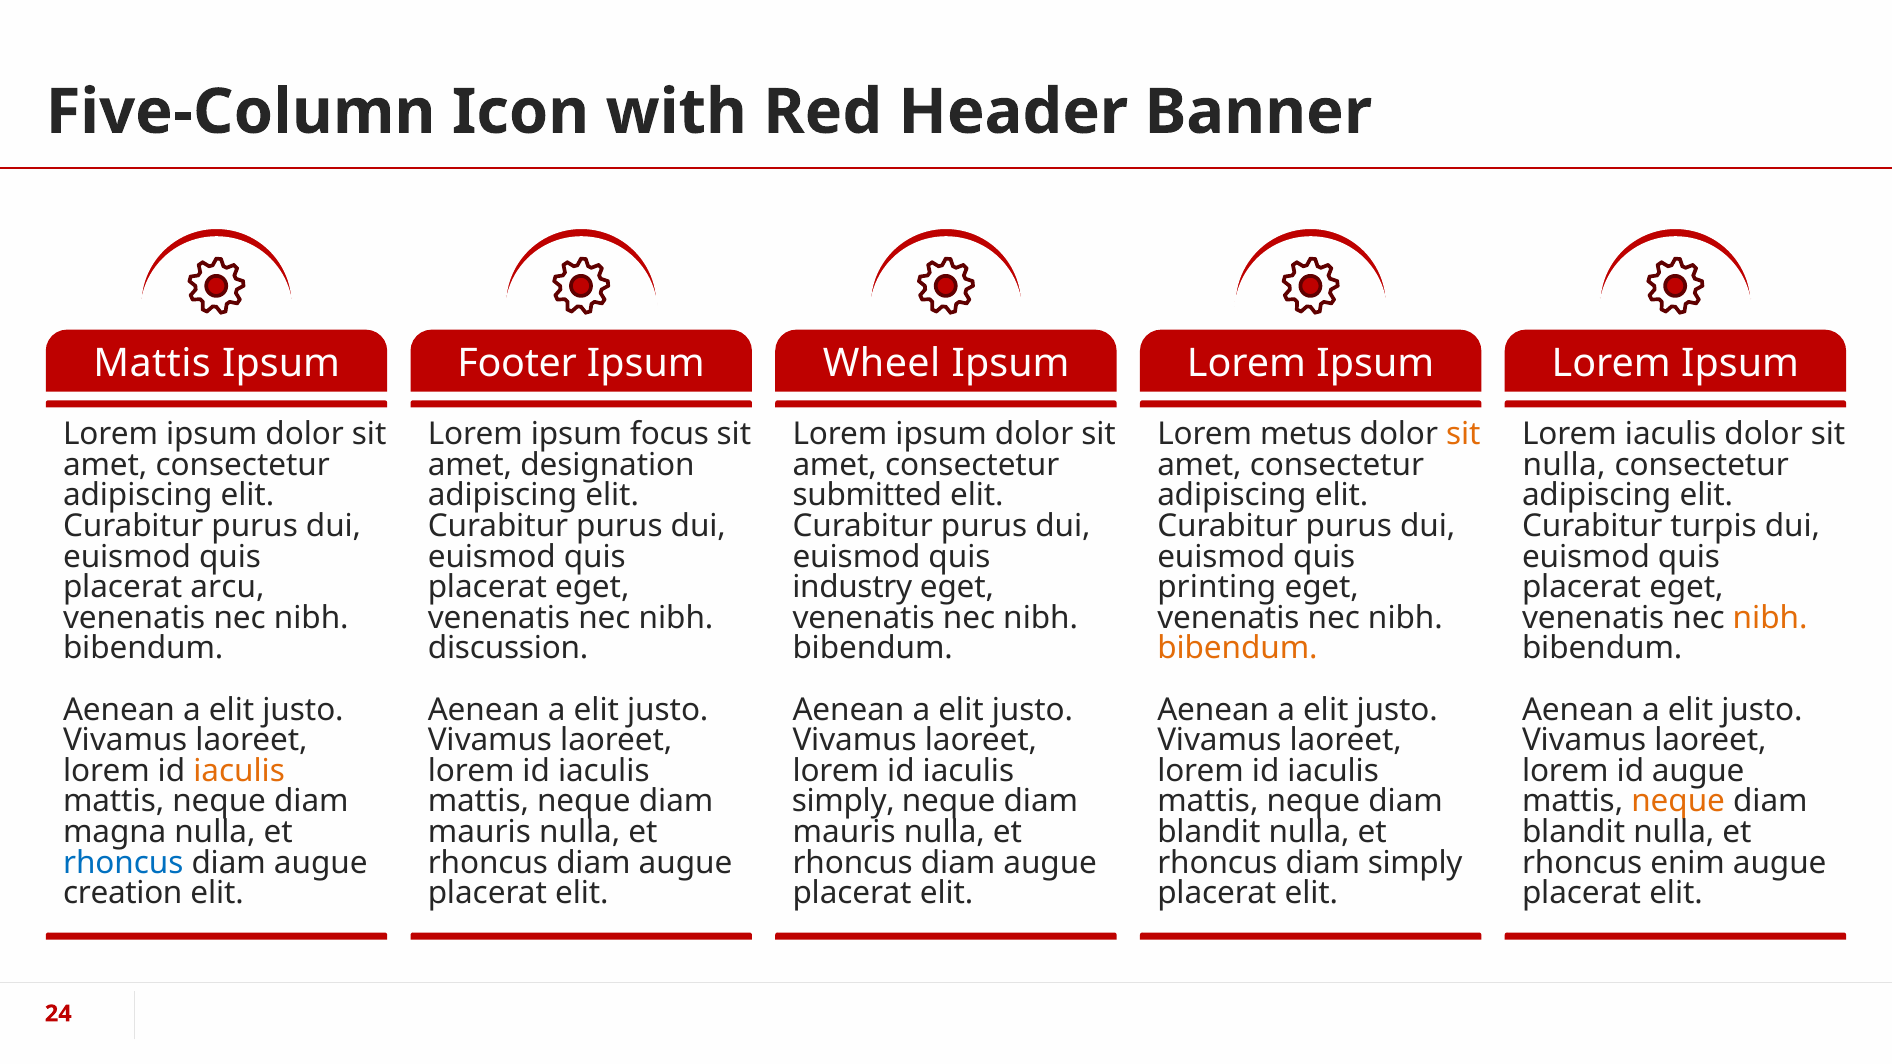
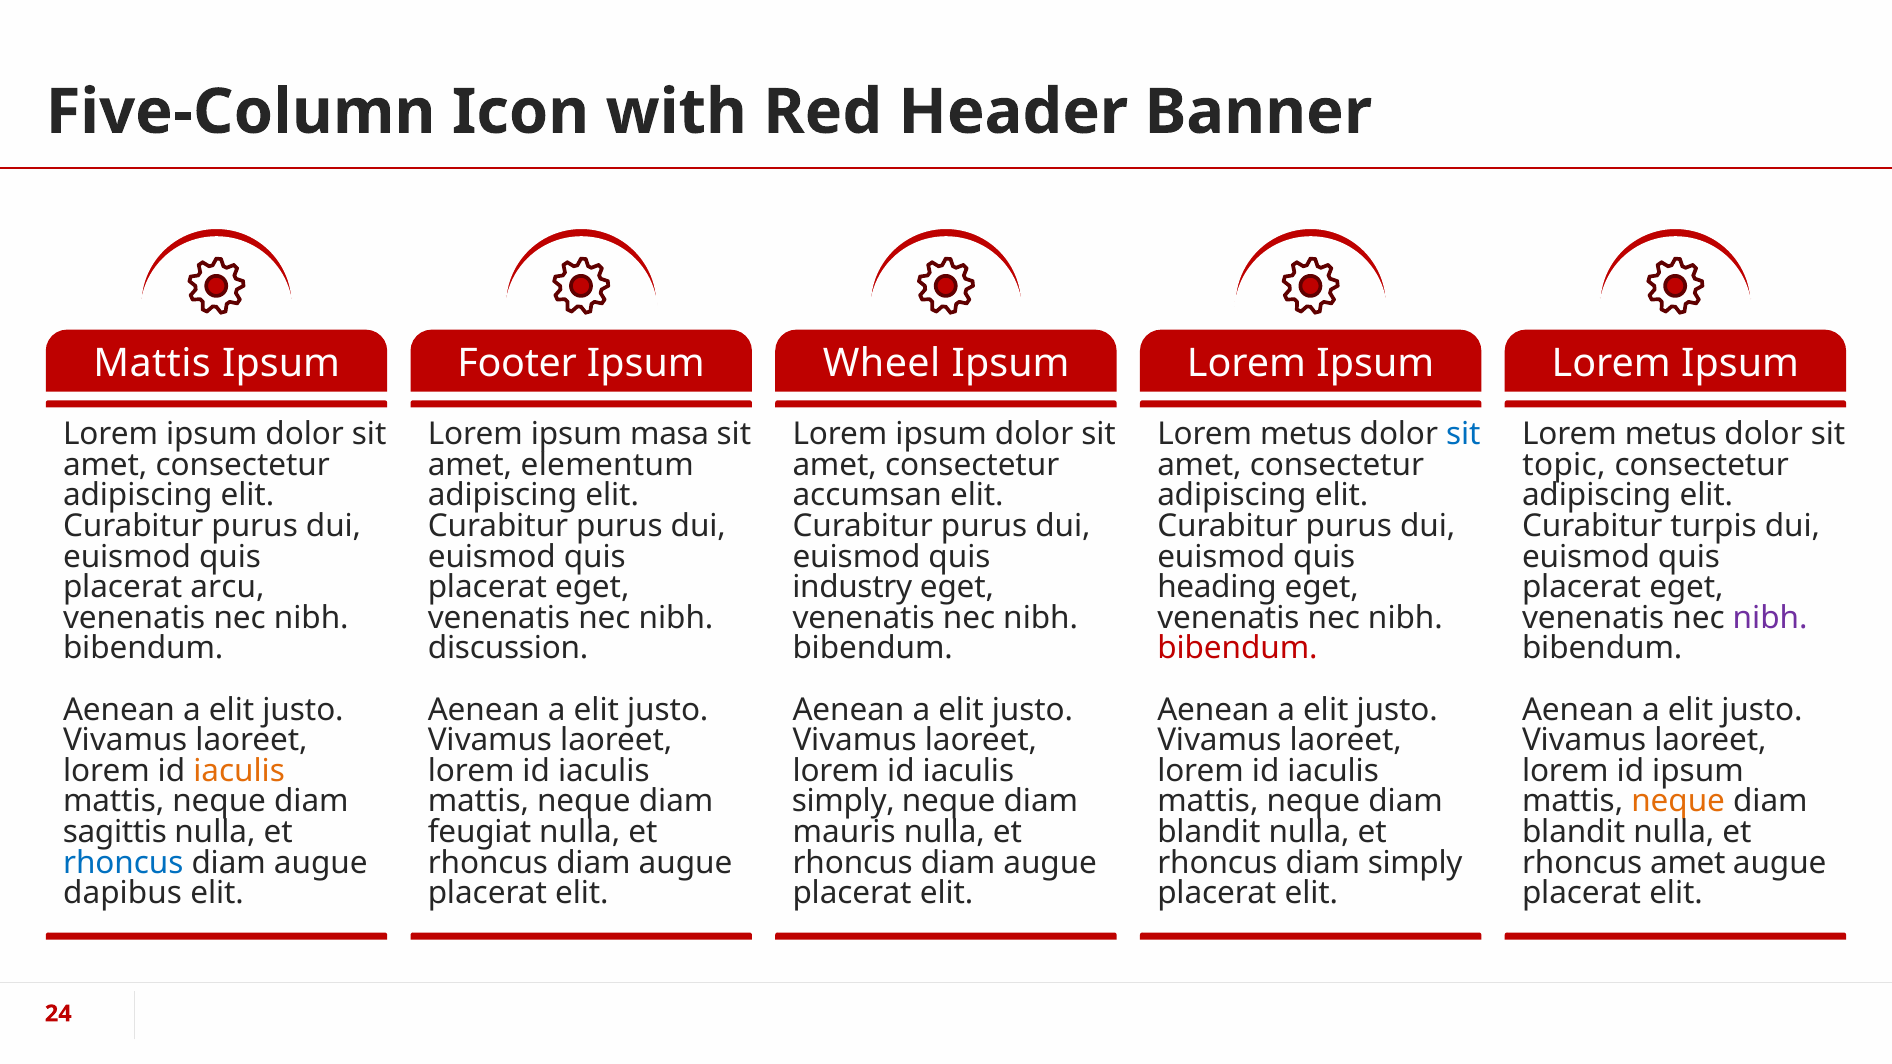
focus: focus -> masa
sit at (1463, 434) colour: orange -> blue
iaculis at (1671, 434): iaculis -> metus
designation: designation -> elementum
nulla at (1564, 465): nulla -> topic
submitted: submitted -> accumsan
printing: printing -> heading
nibh at (1770, 618) colour: orange -> purple
bibendum at (1237, 649) colour: orange -> red
id augue: augue -> ipsum
magna: magna -> sagittis
mauris at (479, 832): mauris -> feugiat
rhoncus enim: enim -> amet
creation: creation -> dapibus
